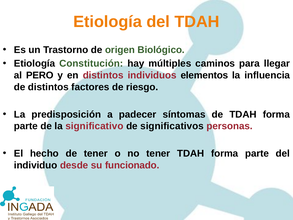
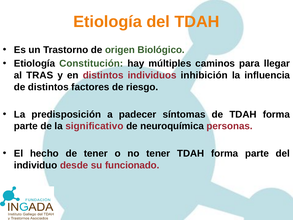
PERO: PERO -> TRAS
elementos: elementos -> inhibición
significativos: significativos -> neuroquímica
